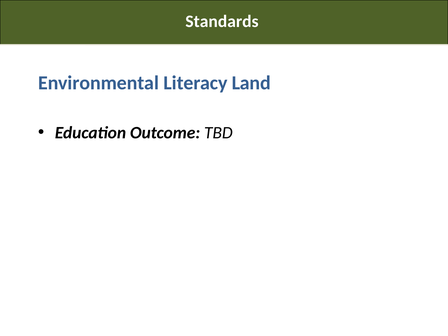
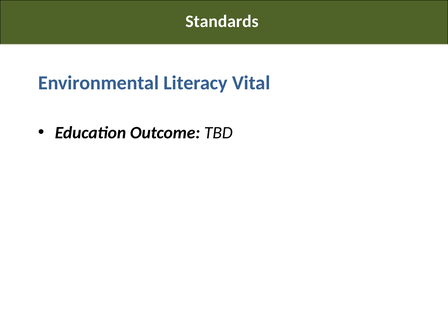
Land: Land -> Vital
